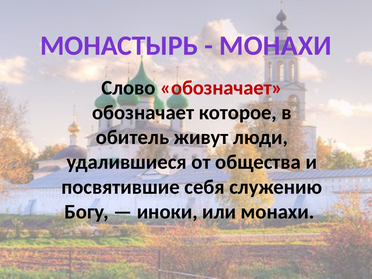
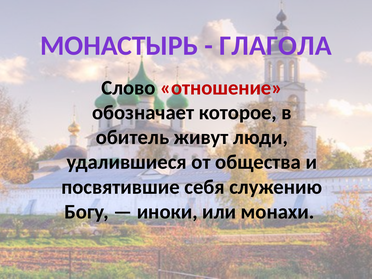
МОНАХИ at (275, 46): МОНАХИ -> ГЛАГОЛА
Слово обозначает: обозначает -> отношение
